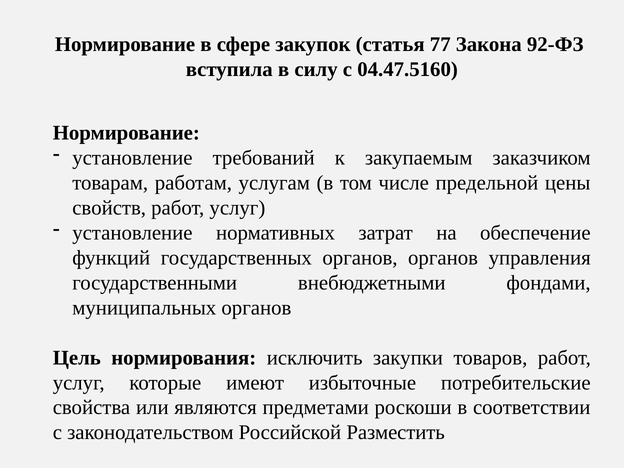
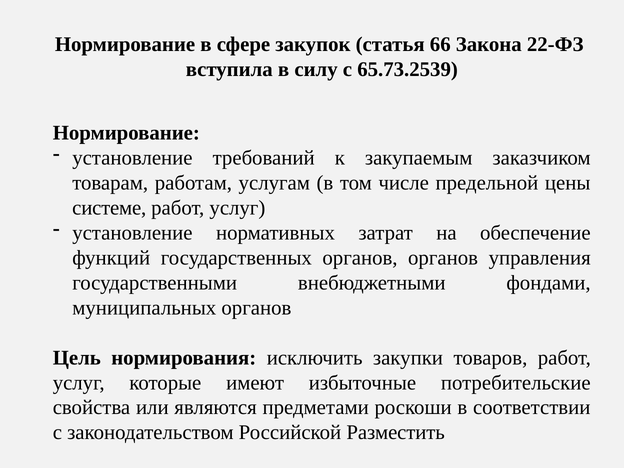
77: 77 -> 66
92-ФЗ: 92-ФЗ -> 22-ФЗ
04.47.5160: 04.47.5160 -> 65.73.2539
свойств: свойств -> системе
